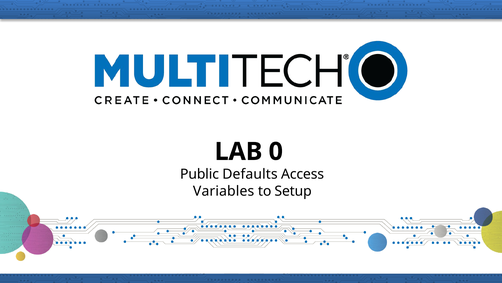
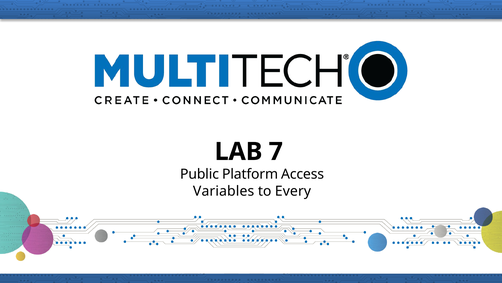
0: 0 -> 7
Defaults: Defaults -> Platform
Setup: Setup -> Every
